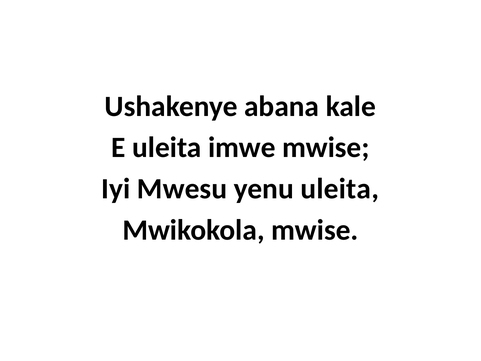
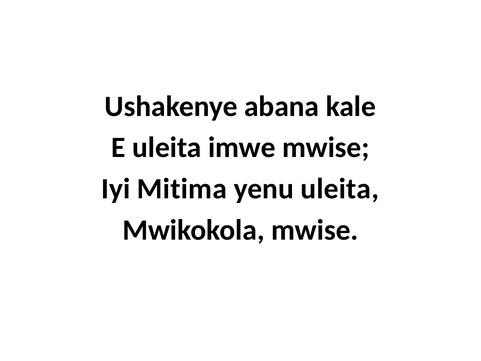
Mwesu: Mwesu -> Mitima
